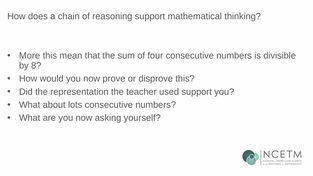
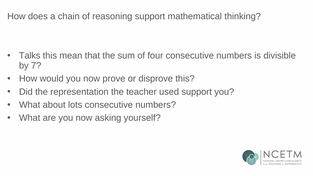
More: More -> Talks
8: 8 -> 7
